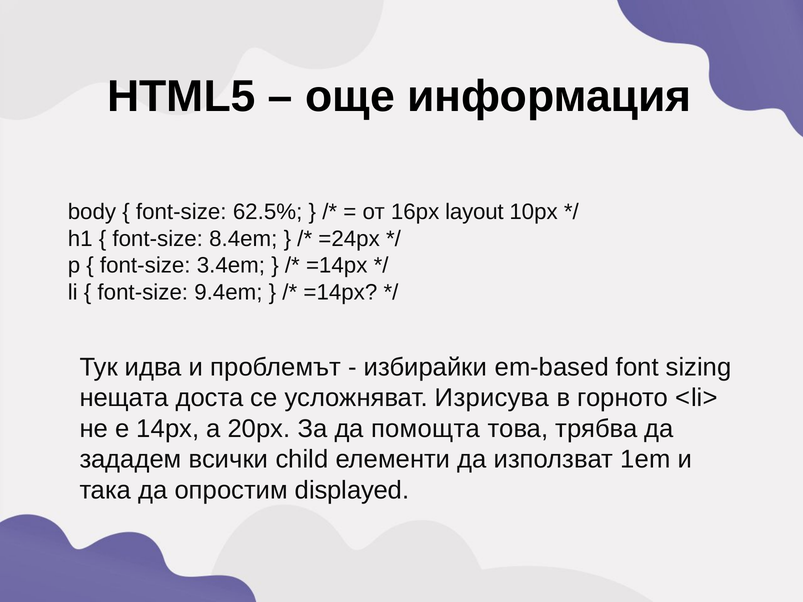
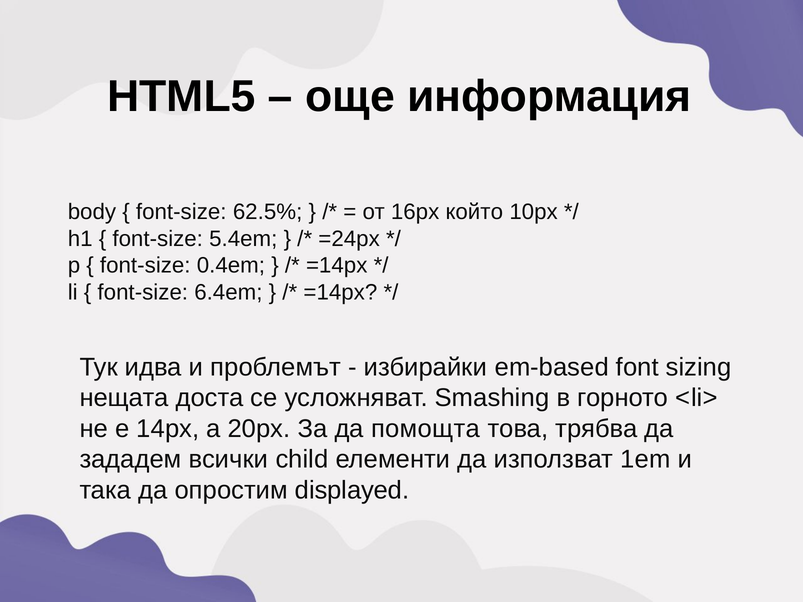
layout: layout -> който
8.4em: 8.4em -> 5.4em
3.4em: 3.4em -> 0.4em
9.4em: 9.4em -> 6.4em
Изрисува: Изрисува -> Smashing
